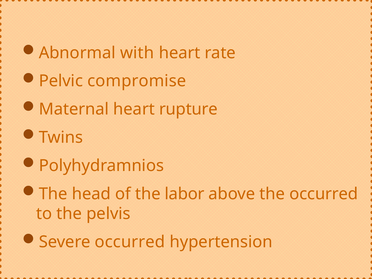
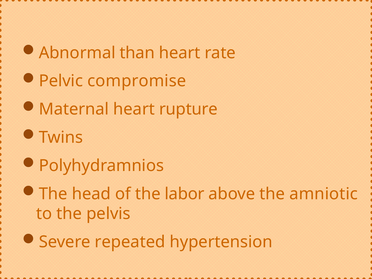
with: with -> than
the occurred: occurred -> amniotic
Severe occurred: occurred -> repeated
